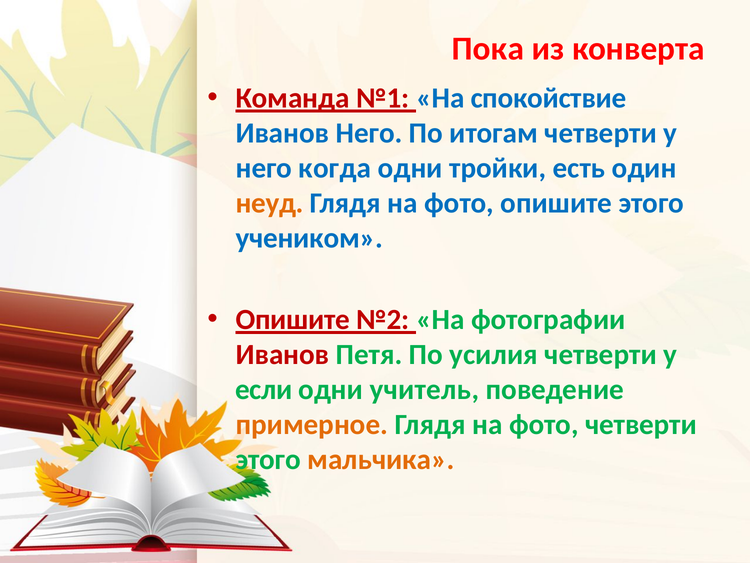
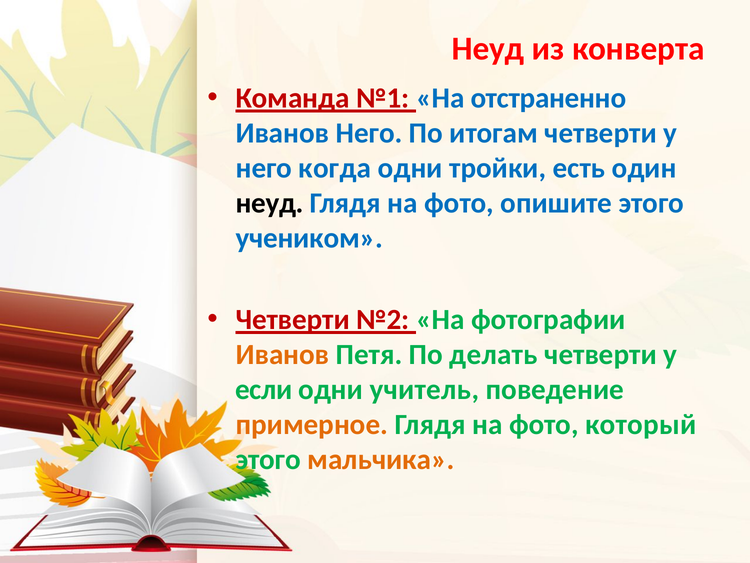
Пока at (488, 49): Пока -> Неуд
спокойствие: спокойствие -> отстраненно
неуд at (270, 203) colour: orange -> black
Опишите at (293, 320): Опишите -> Четверти
Иванов at (282, 354) colour: red -> orange
усилия: усилия -> делать
фото четверти: четверти -> который
